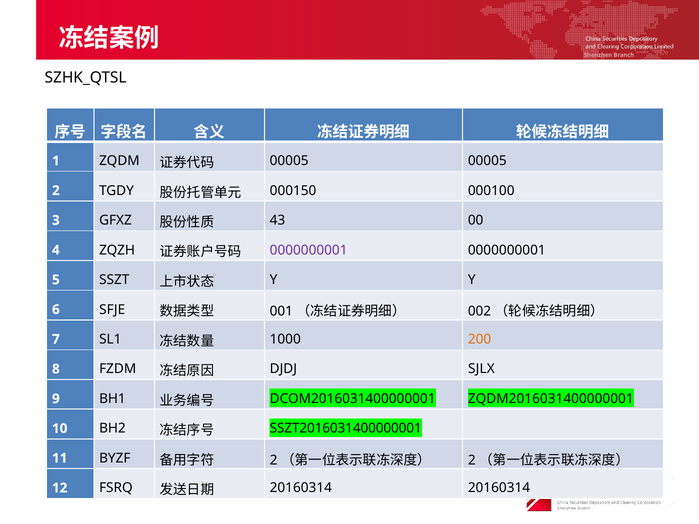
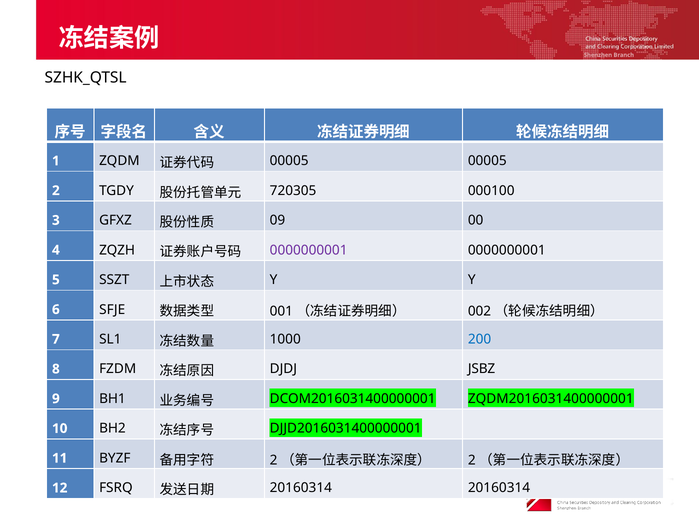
000150: 000150 -> 720305
43: 43 -> 09
200 colour: orange -> blue
SJLX: SJLX -> JSBZ
SSZT2016031400000001: SSZT2016031400000001 -> DJJD2016031400000001
